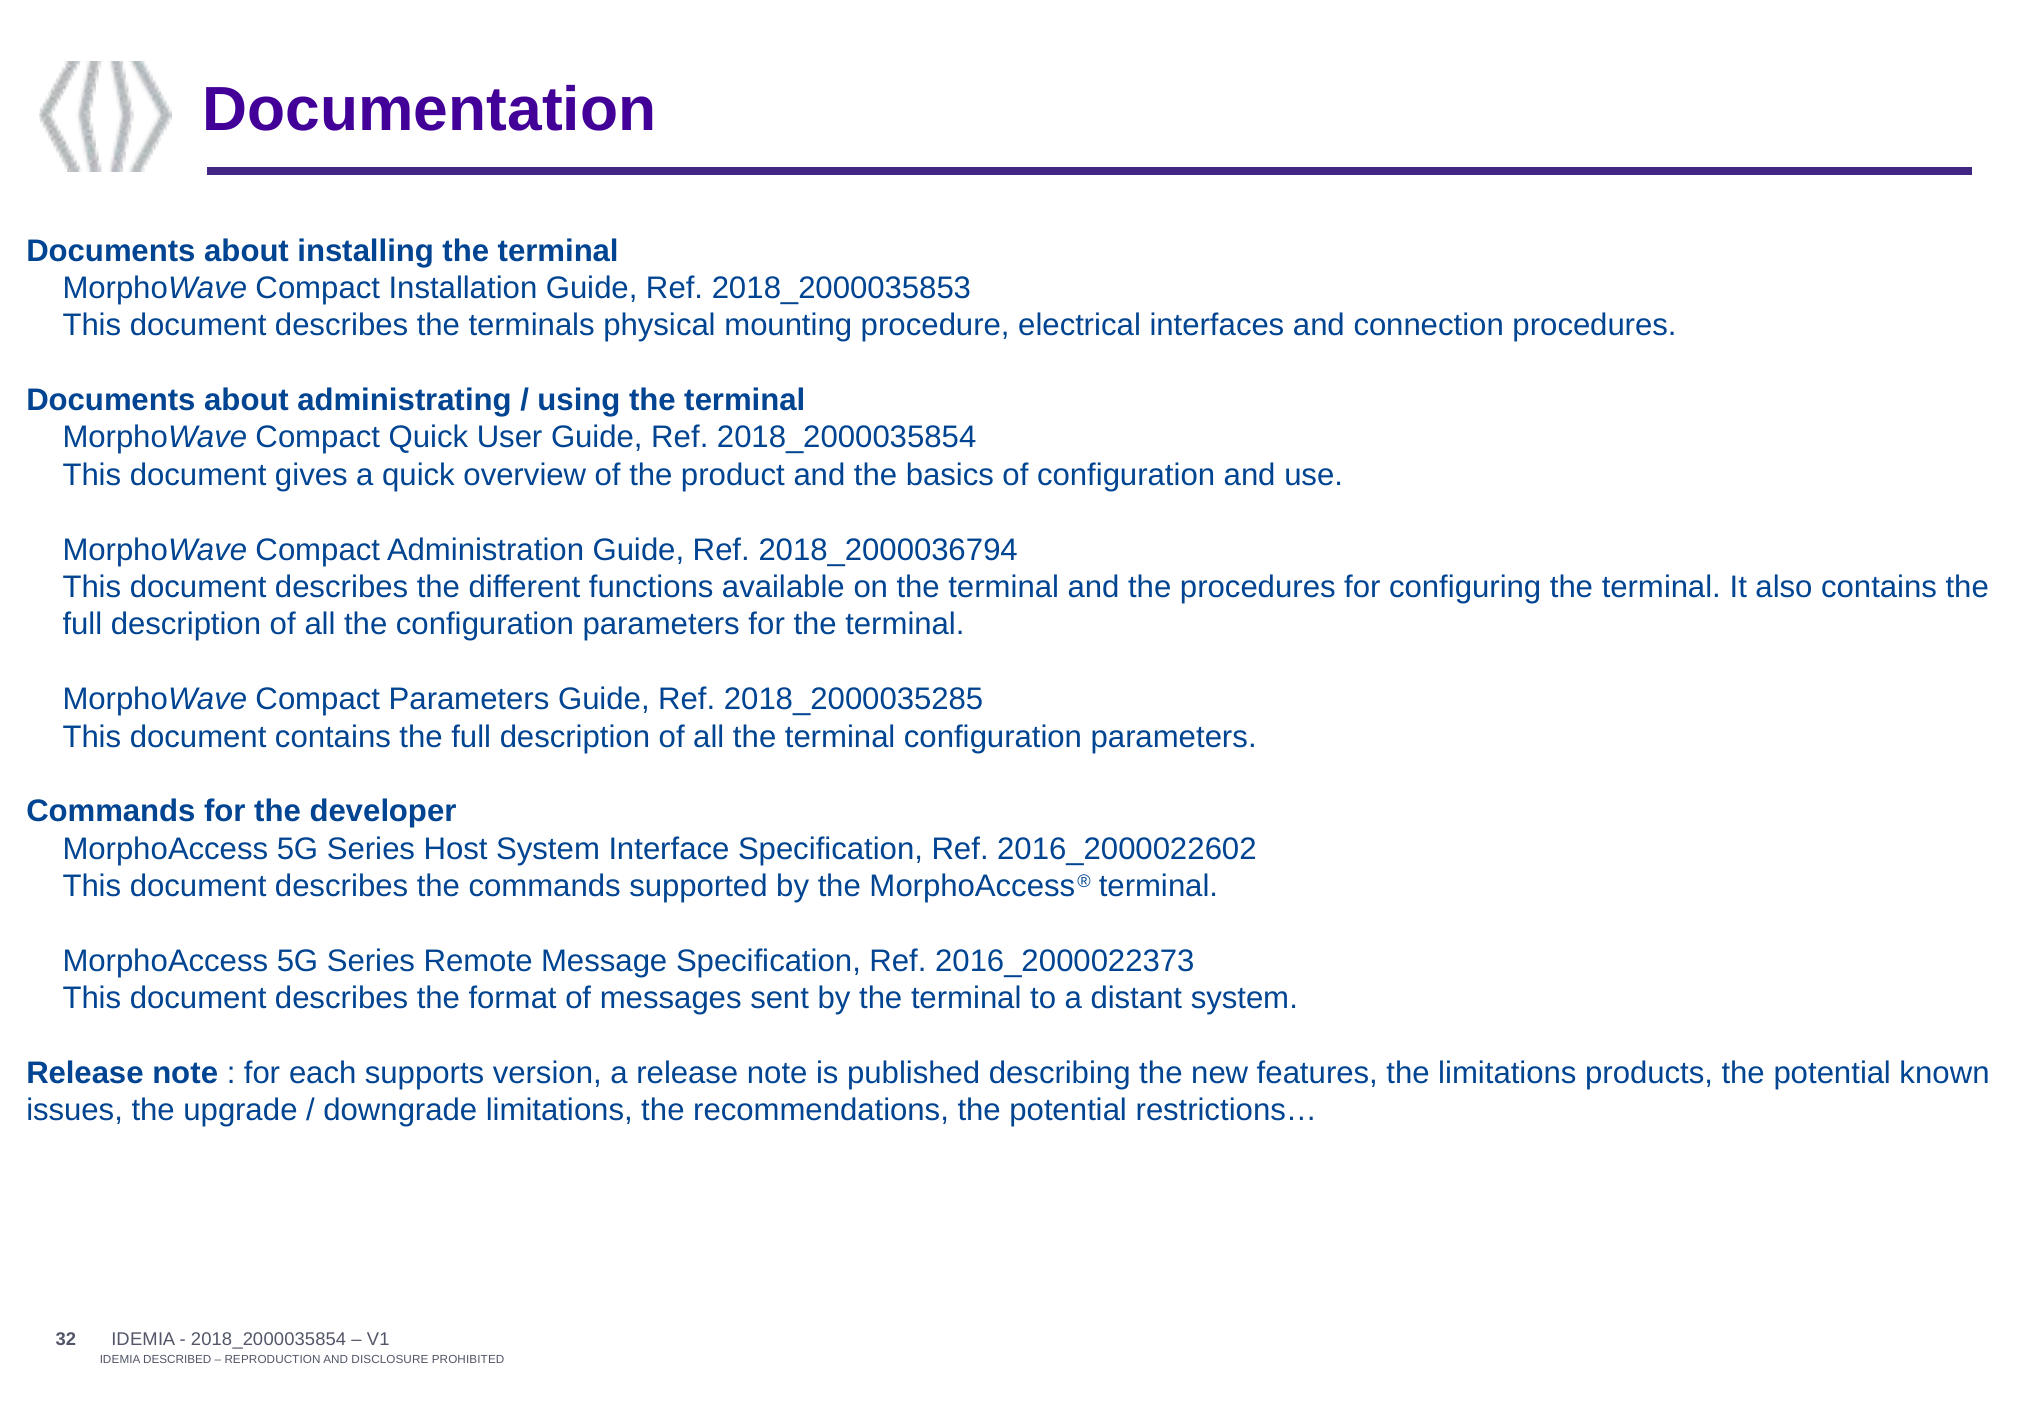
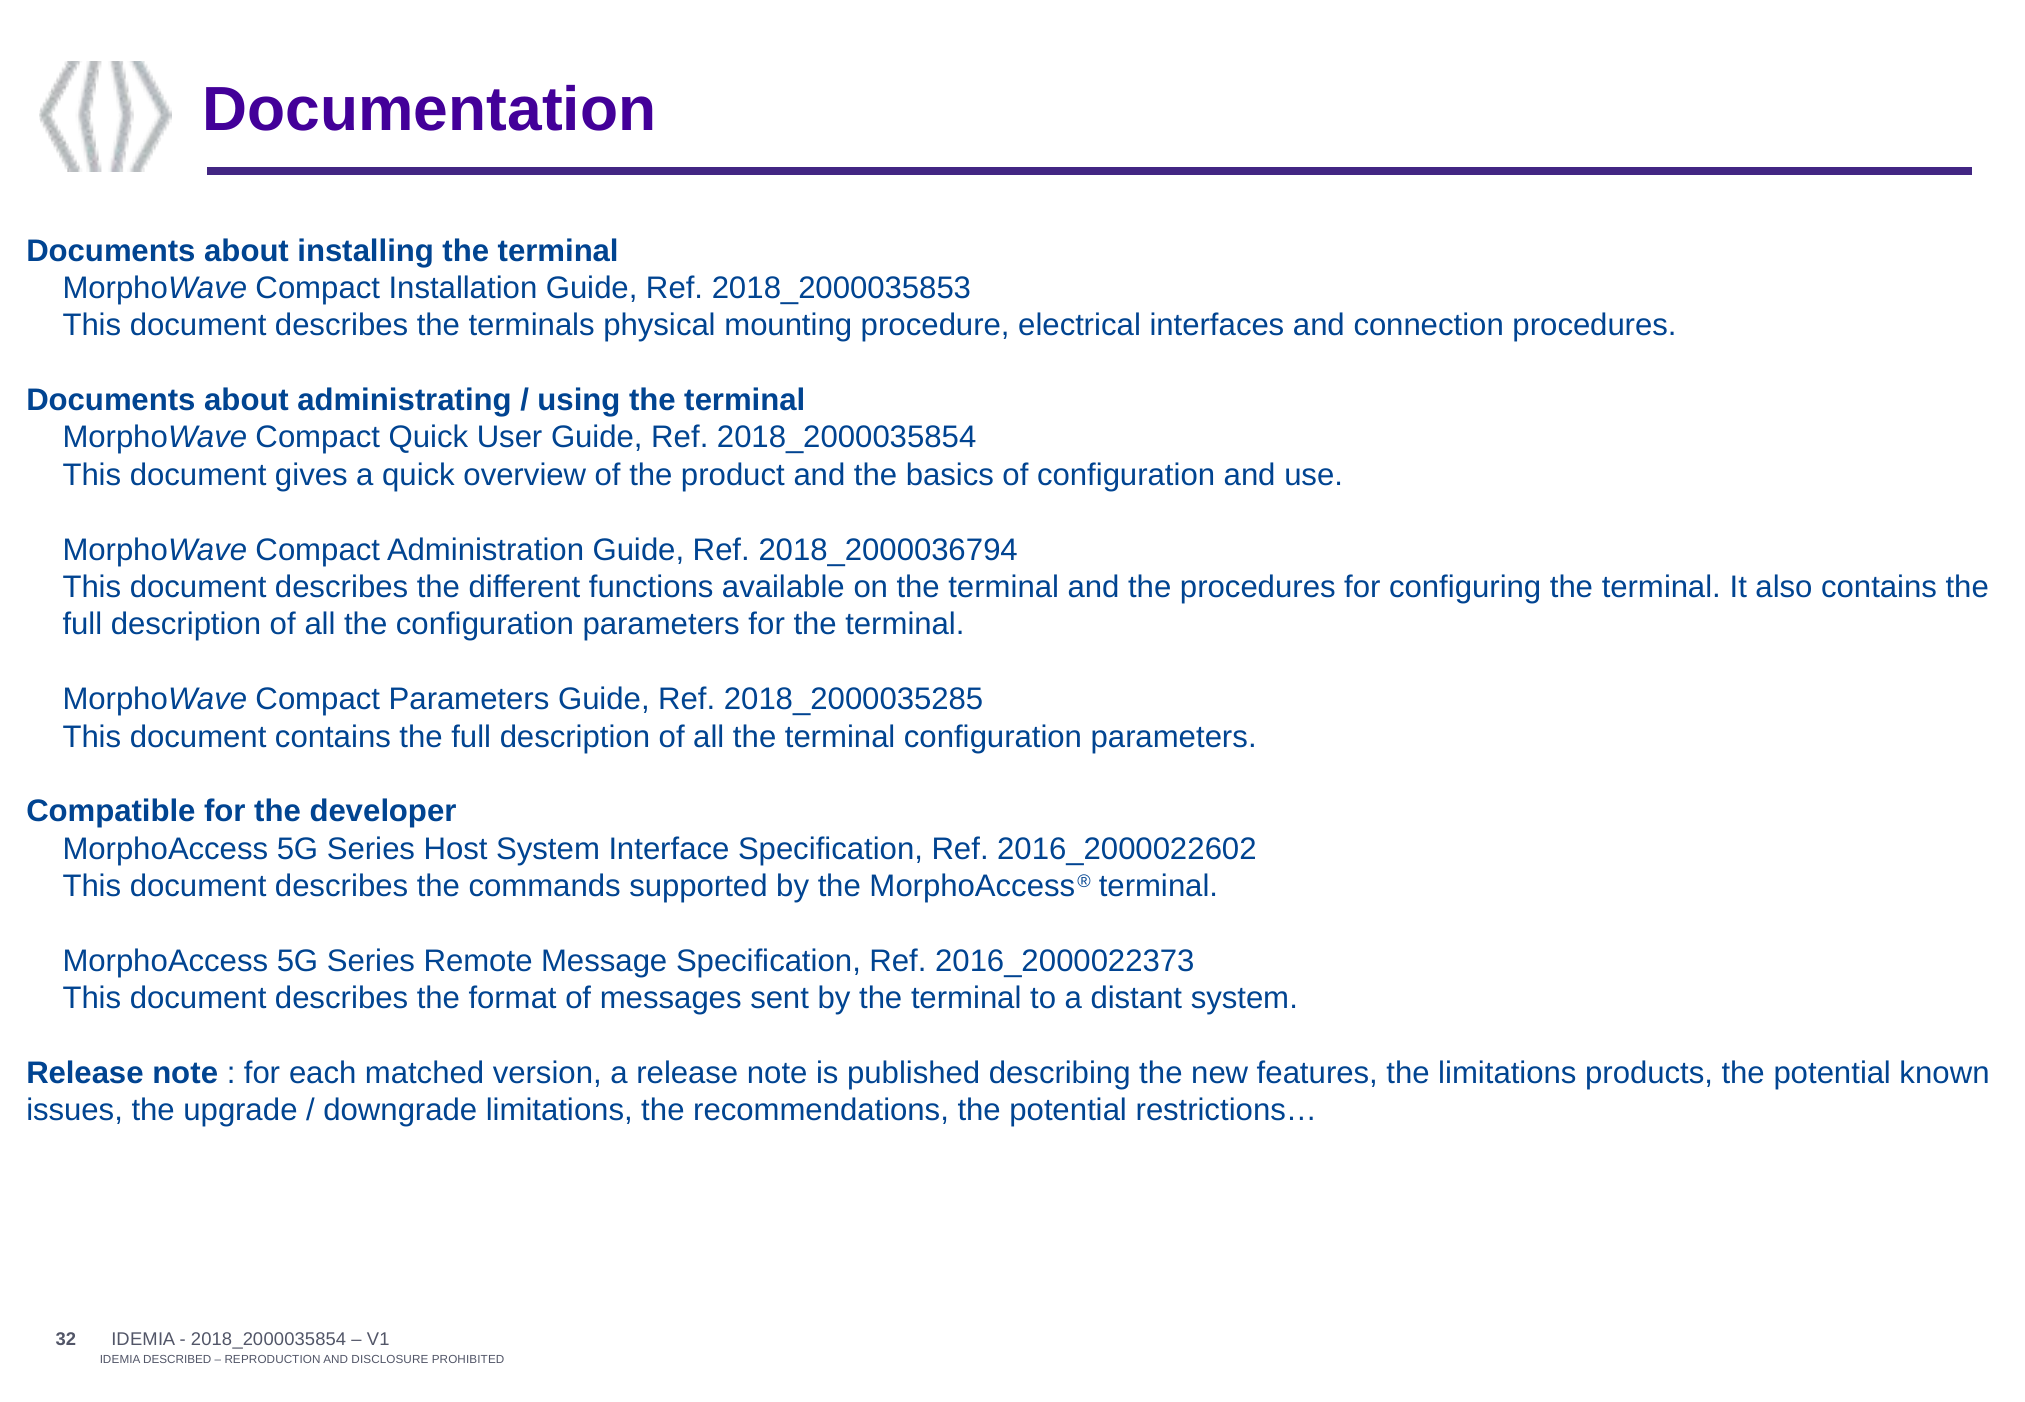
Commands at (111, 812): Commands -> Compatible
supports: supports -> matched
